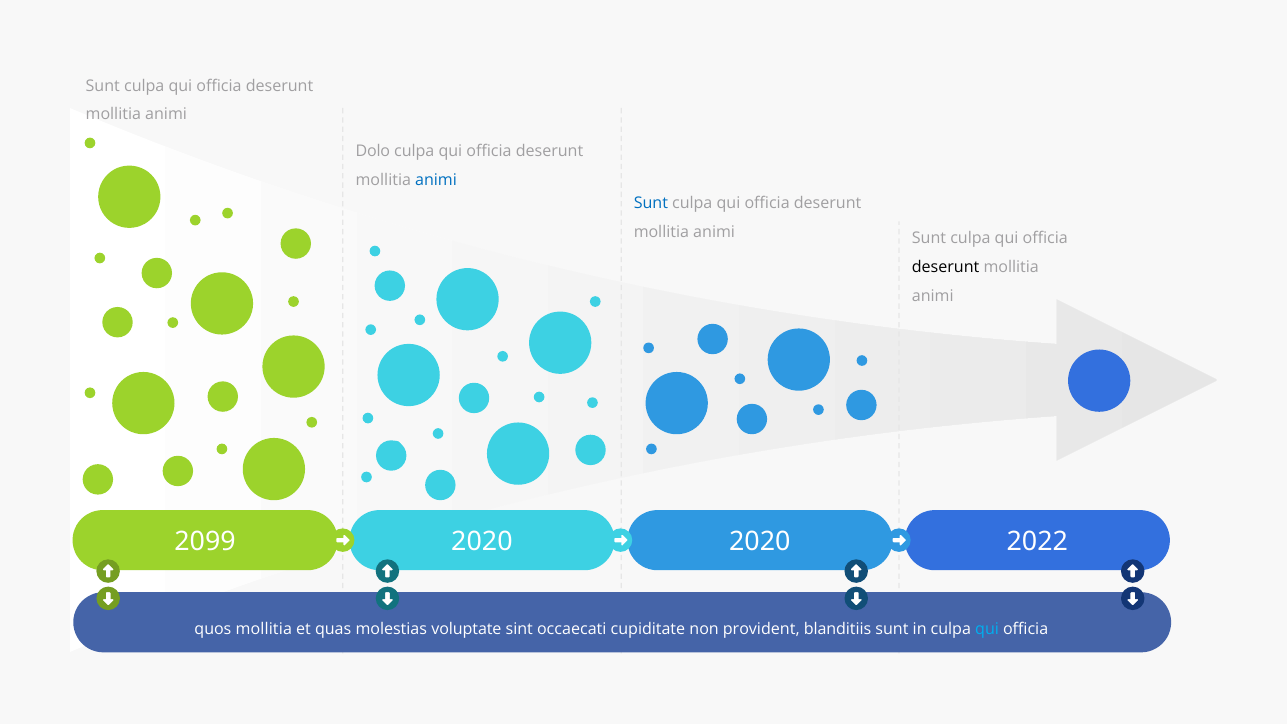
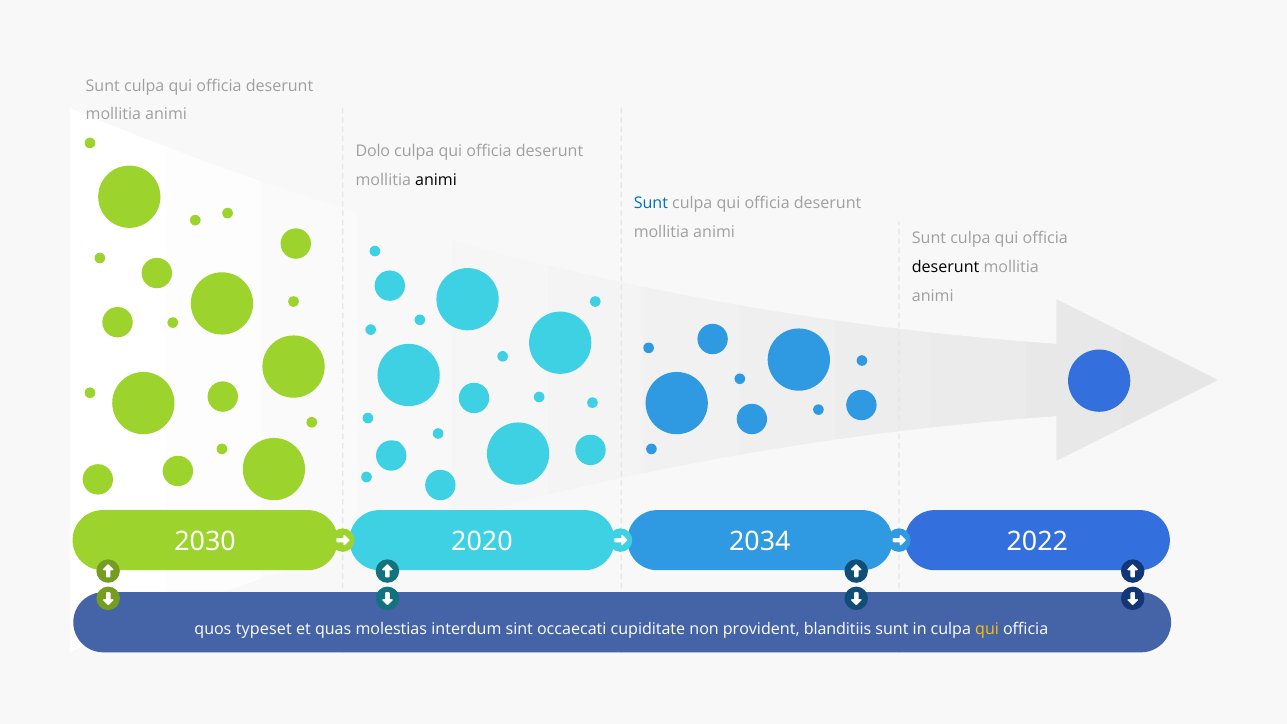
animi at (436, 180) colour: blue -> black
2099: 2099 -> 2030
2020 2020: 2020 -> 2034
quos mollitia: mollitia -> typeset
voluptate: voluptate -> interdum
qui at (987, 630) colour: light blue -> yellow
